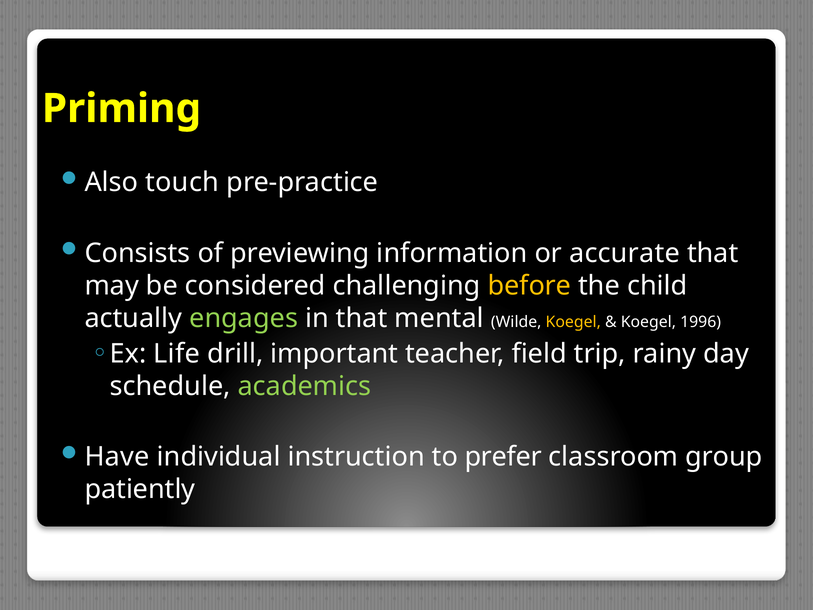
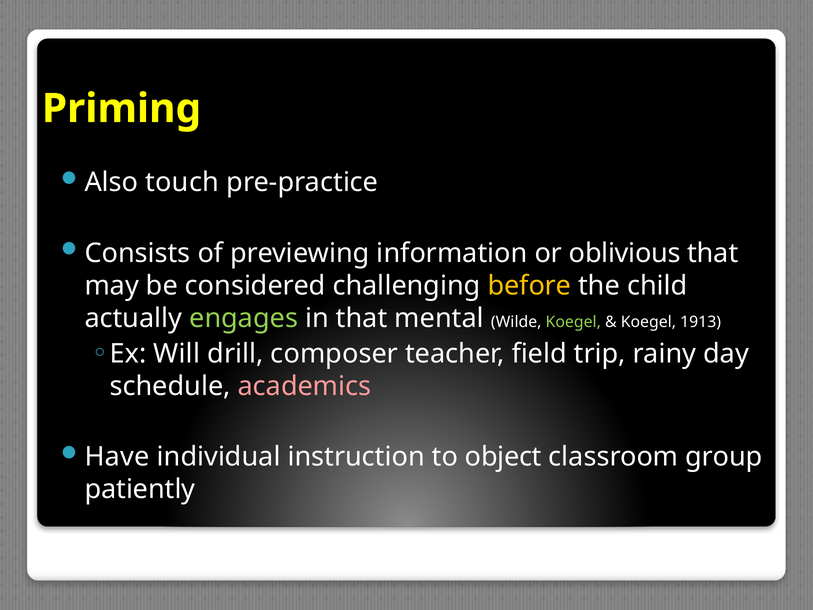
accurate: accurate -> oblivious
Koegel at (573, 322) colour: yellow -> light green
1996: 1996 -> 1913
Life: Life -> Will
important: important -> composer
academics colour: light green -> pink
prefer: prefer -> object
